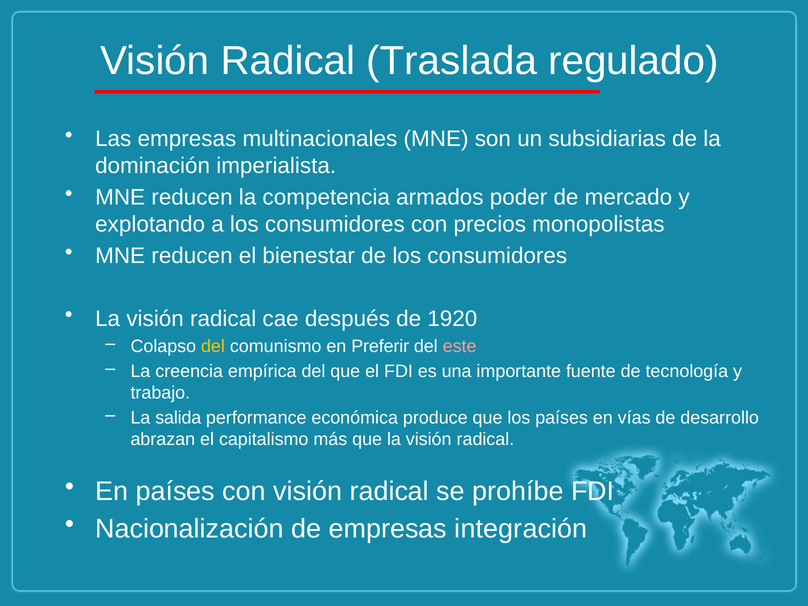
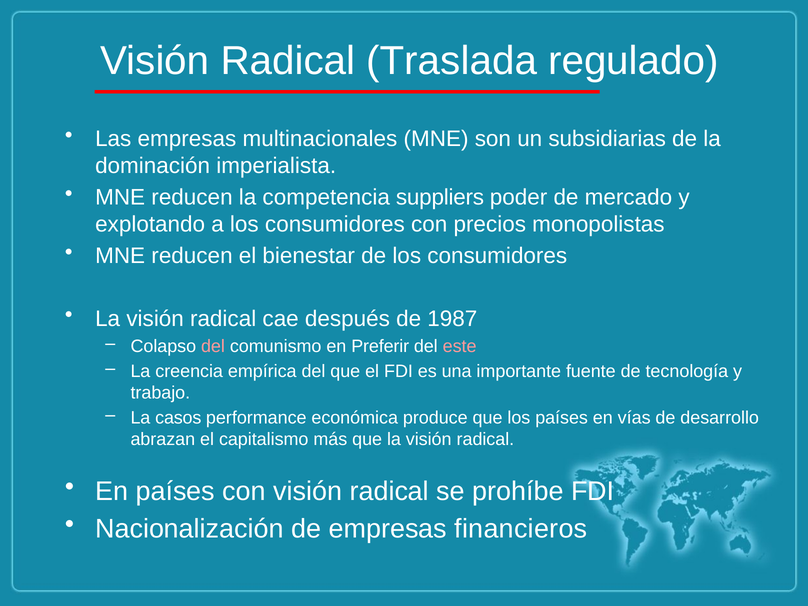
armados: armados -> suppliers
1920: 1920 -> 1987
del at (213, 346) colour: yellow -> pink
salida: salida -> casos
integración: integración -> financieros
